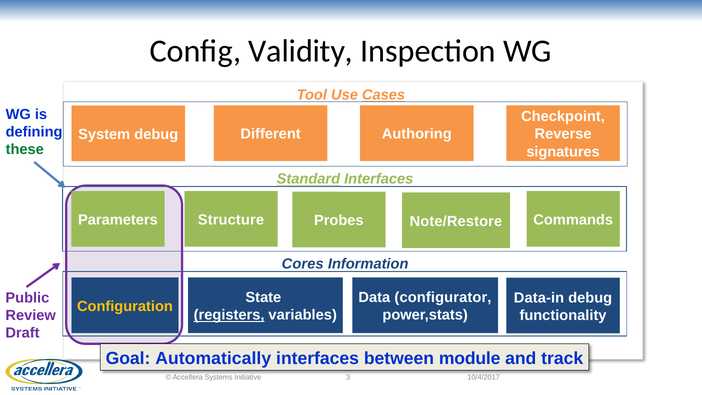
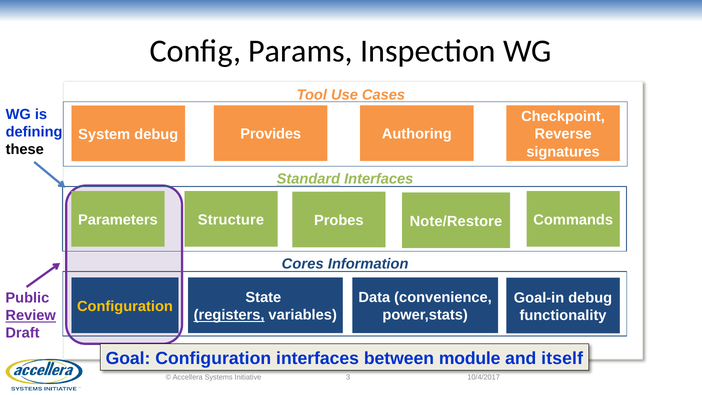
Validity: Validity -> Params
Cases underline: present -> none
Different: Different -> Provides
these colour: green -> black
configurator: configurator -> convenience
Data-in: Data-in -> Goal-in
Review underline: none -> present
Goal Automatically: Automatically -> Configuration
track: track -> itself
